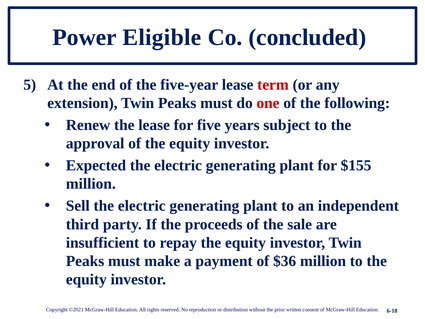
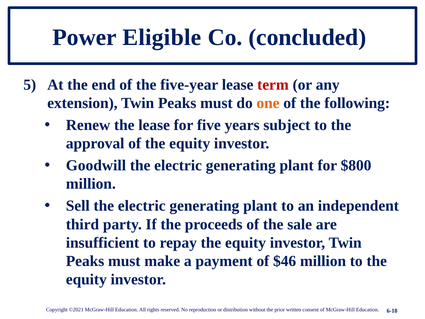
one colour: red -> orange
Expected: Expected -> Goodwill
$155: $155 -> $800
$36: $36 -> $46
